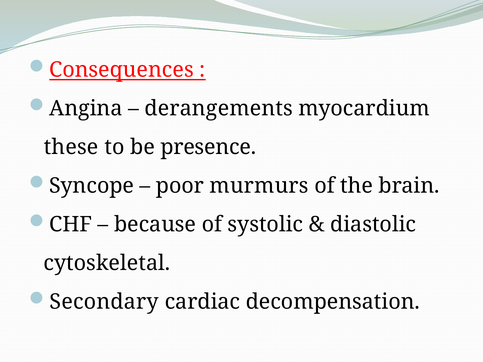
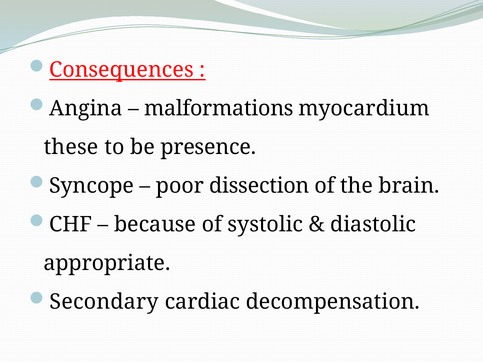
derangements: derangements -> malformations
murmurs: murmurs -> dissection
cytoskeletal: cytoskeletal -> appropriate
